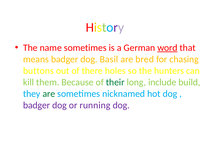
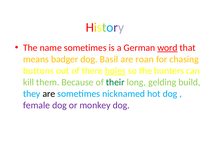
bred: bred -> roan
holes underline: none -> present
include: include -> gelding
are at (49, 94) colour: green -> black
badger at (37, 105): badger -> female
running: running -> monkey
